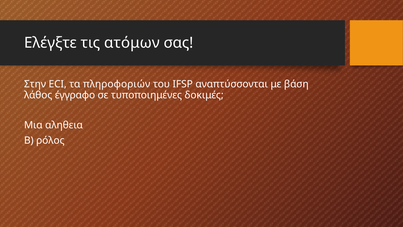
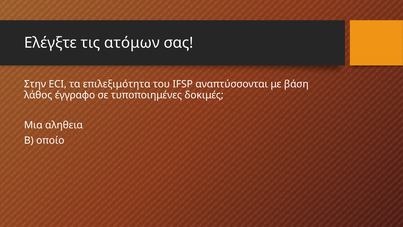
πληροφοριών: πληροφοριών -> επιλεξιμότητα
ρόλος: ρόλος -> οποίο
